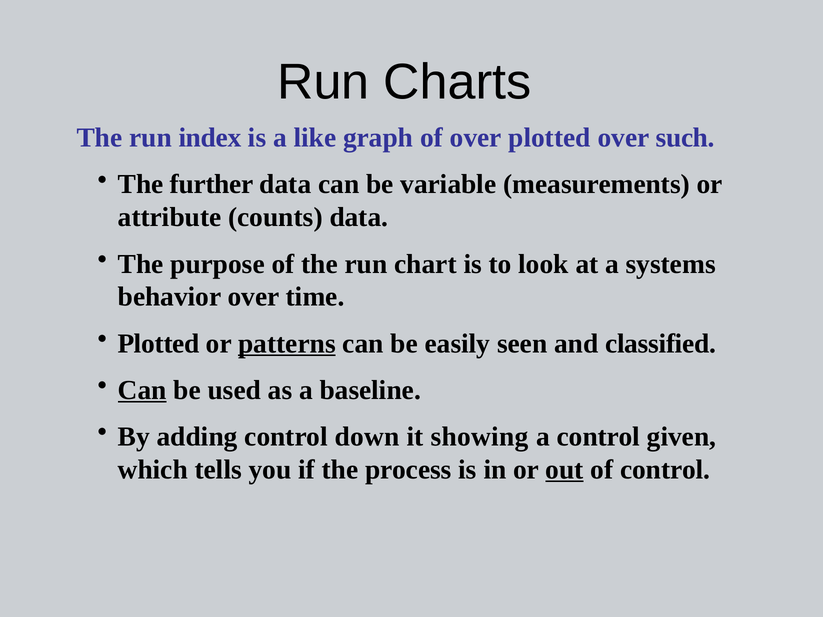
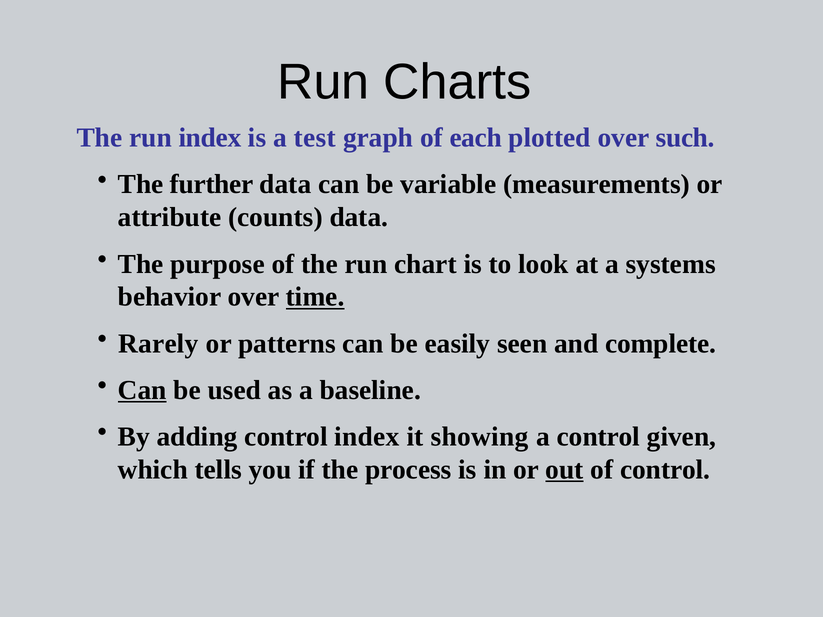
like: like -> test
of over: over -> each
time underline: none -> present
Plotted at (159, 344): Plotted -> Rarely
patterns underline: present -> none
classified: classified -> complete
control down: down -> index
